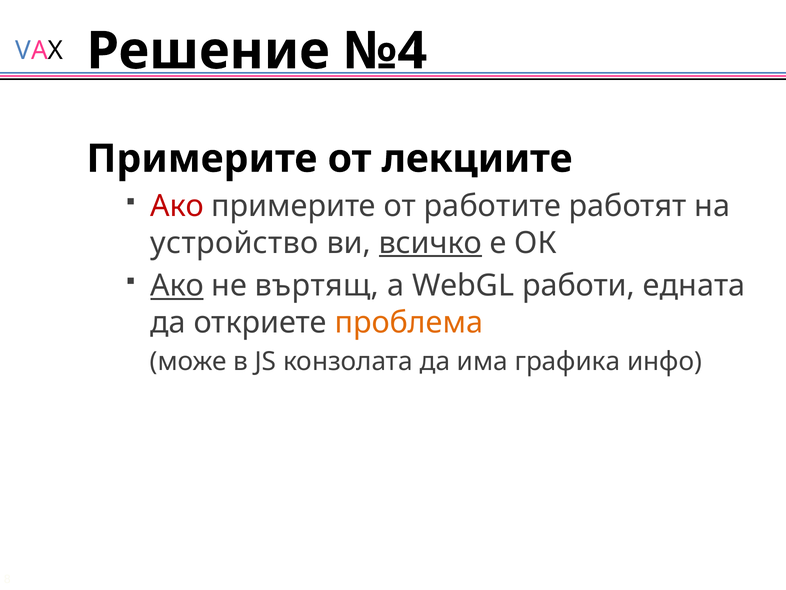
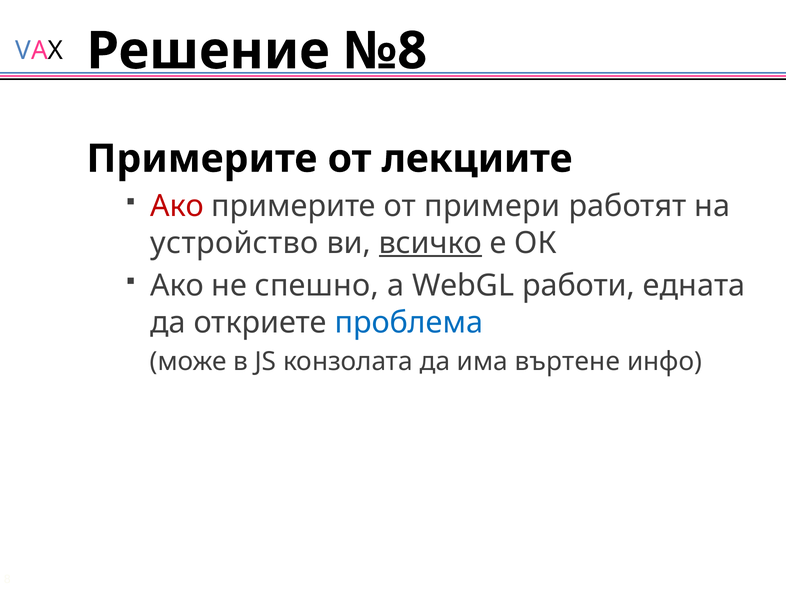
№4: №4 -> №8
работите: работите -> примери
Ако at (177, 286) underline: present -> none
въртящ: въртящ -> спешно
проблема colour: orange -> blue
графика: графика -> въртене
